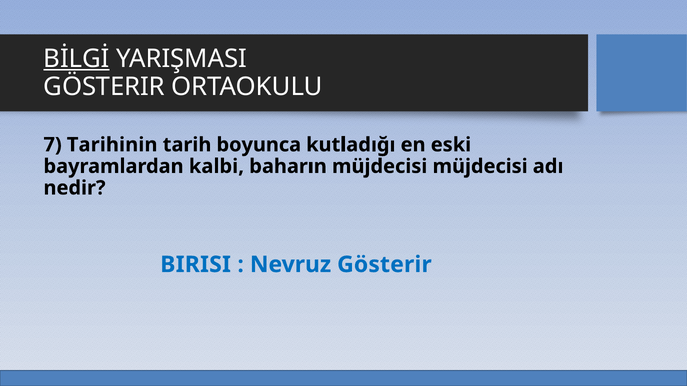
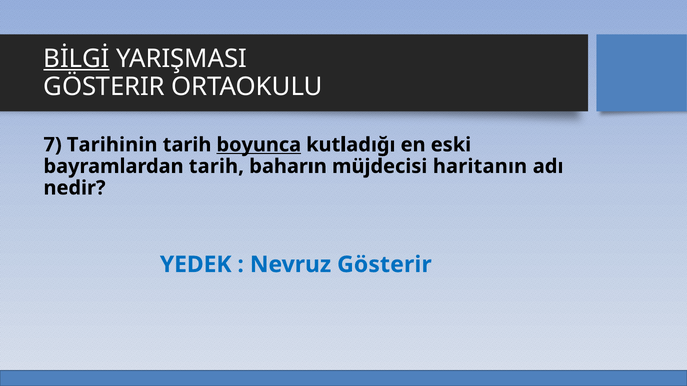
boyunca underline: none -> present
bayramlardan kalbi: kalbi -> tarih
müjdecisi müjdecisi: müjdecisi -> haritanın
BIRISI: BIRISI -> YEDEK
